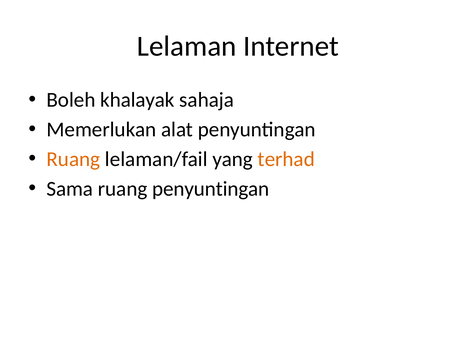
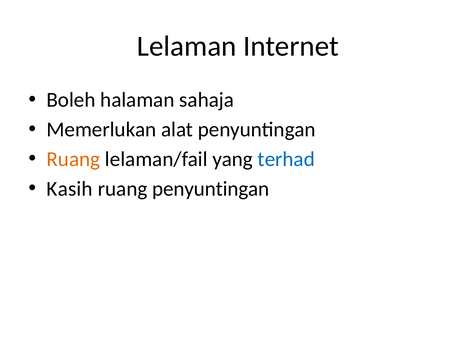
khalayak: khalayak -> halaman
terhad colour: orange -> blue
Sama: Sama -> Kasih
